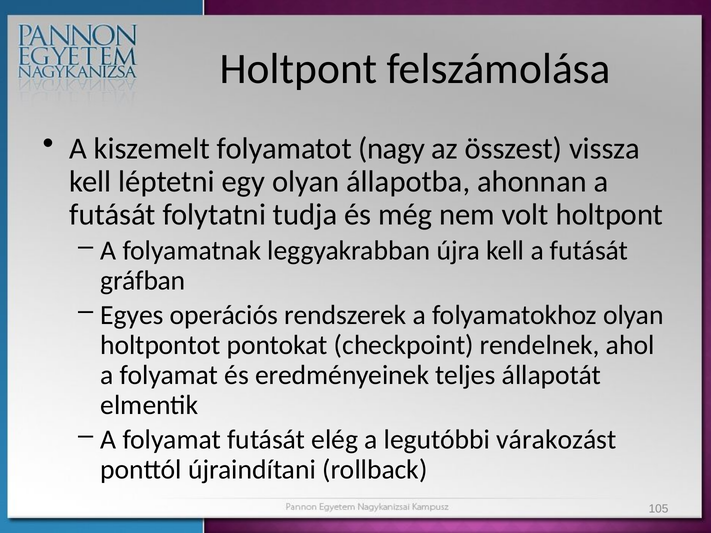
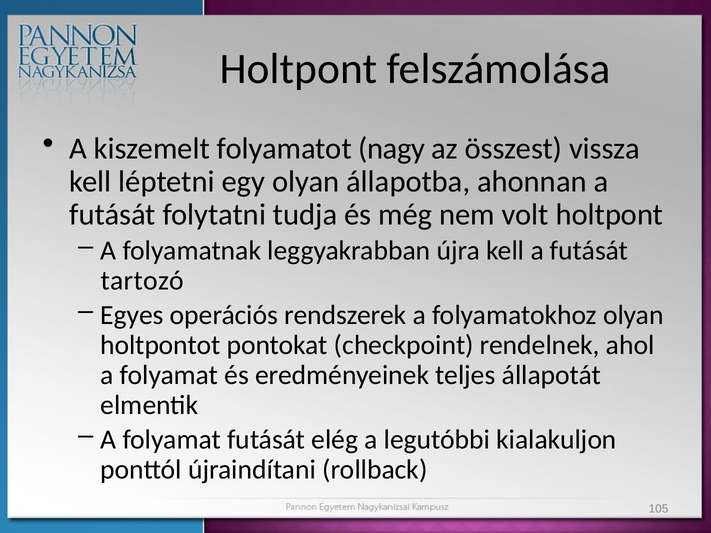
gráfban: gráfban -> tartozó
várakozást: várakozást -> kialakuljon
